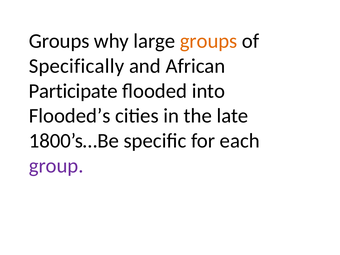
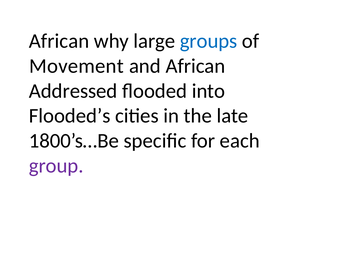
Groups at (59, 41): Groups -> African
groups at (209, 41) colour: orange -> blue
Specifically: Specifically -> Movement
Participate: Participate -> Addressed
